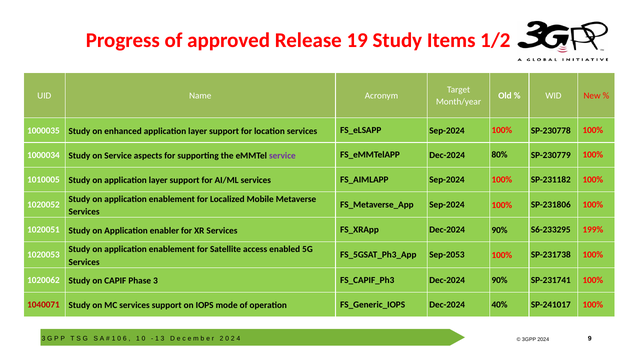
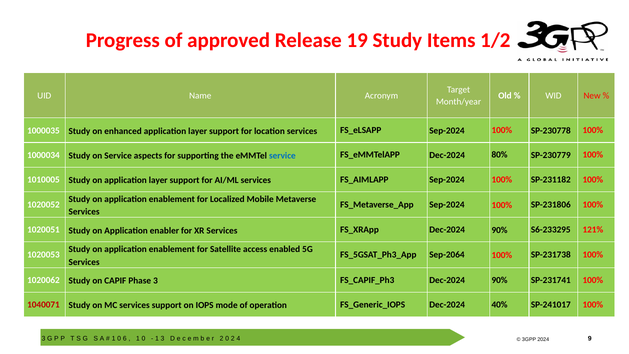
service at (282, 156) colour: purple -> blue
199%: 199% -> 121%
Sep-2053: Sep-2053 -> Sep-2064
